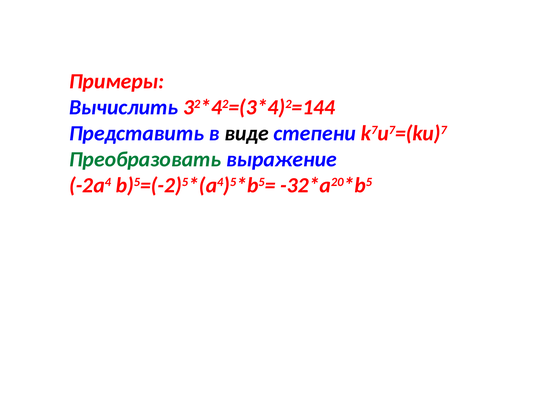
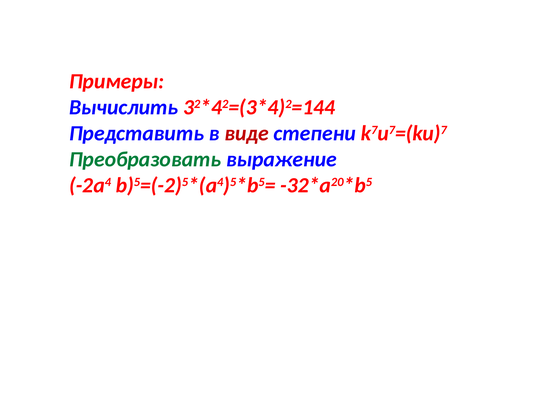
виде colour: black -> red
